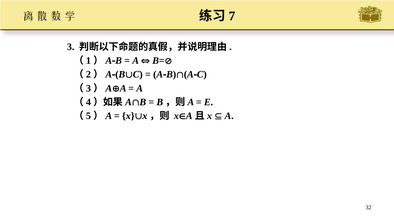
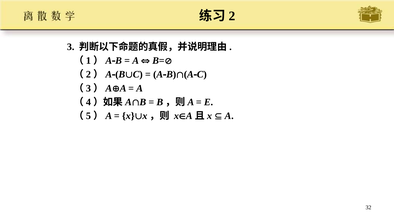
7: 7 -> 2
